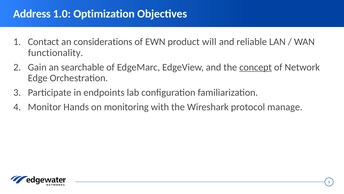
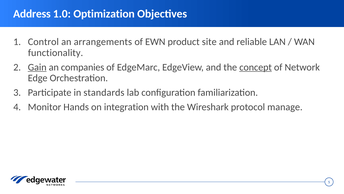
Contact: Contact -> Control
considerations: considerations -> arrangements
will: will -> site
Gain underline: none -> present
searchable: searchable -> companies
endpoints: endpoints -> standards
monitoring: monitoring -> integration
